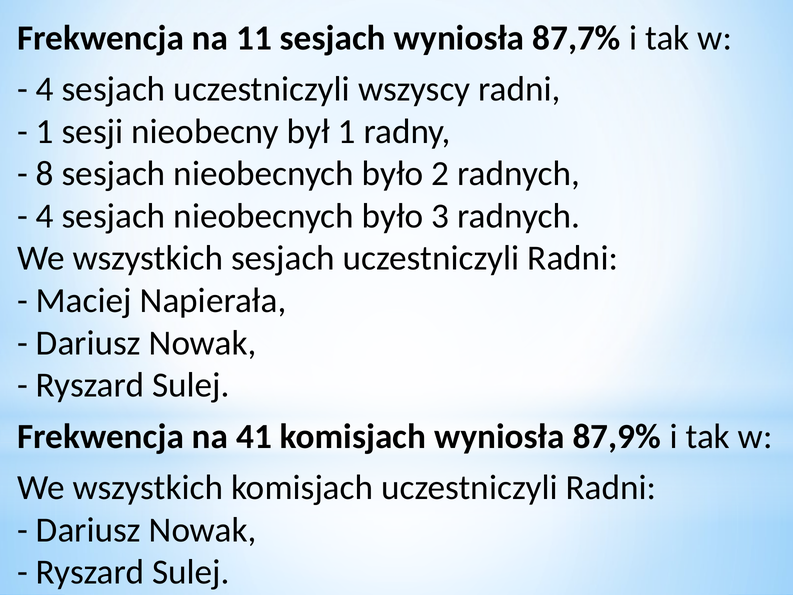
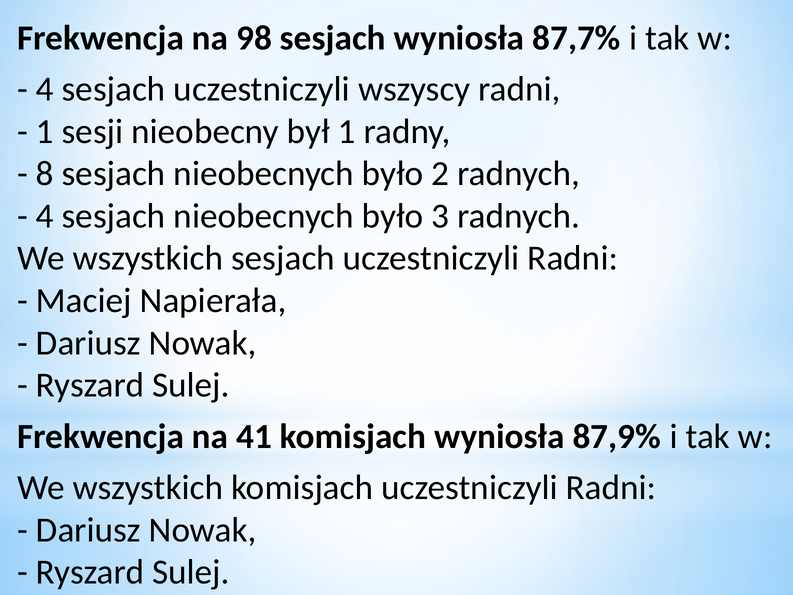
11: 11 -> 98
